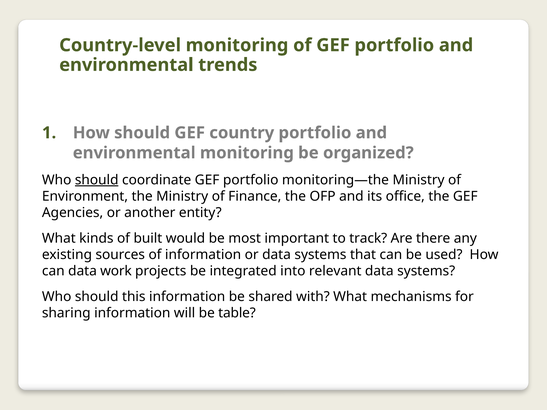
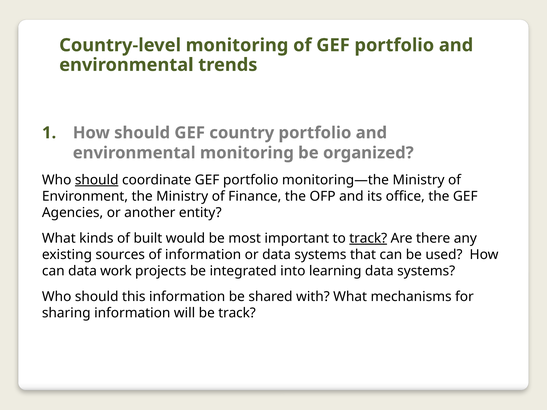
track at (368, 238) underline: none -> present
relevant: relevant -> learning
be table: table -> track
